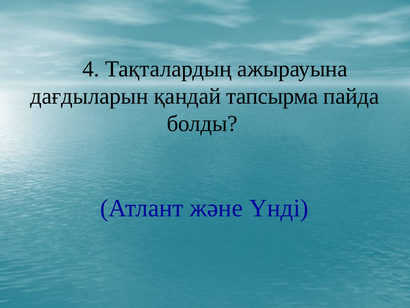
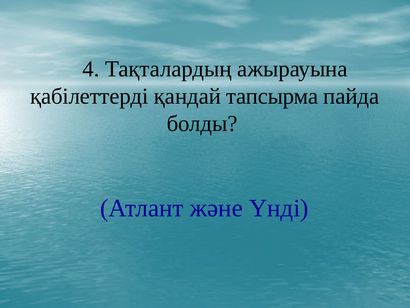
дағдыларын: дағдыларын -> қабілеттерді
